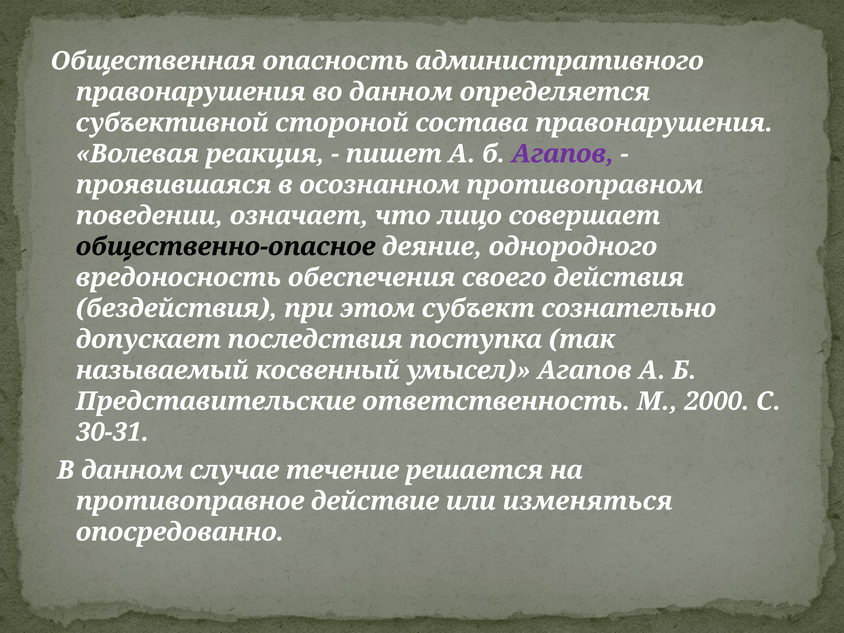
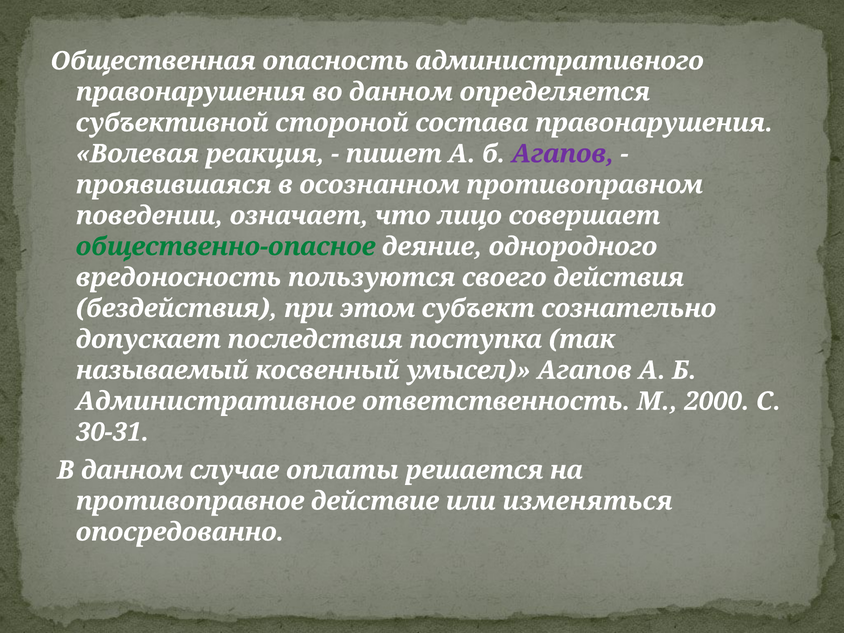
общественно-опасное colour: black -> green
обеспечения: обеспечения -> пользуются
Представительские: Представительские -> Административное
течение: течение -> оплаты
